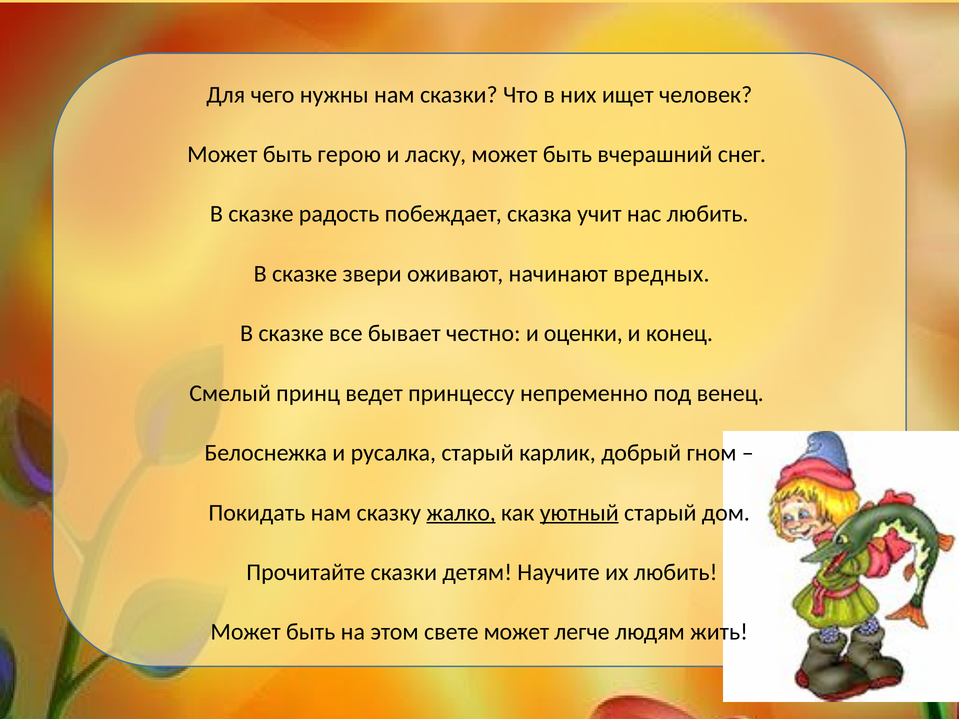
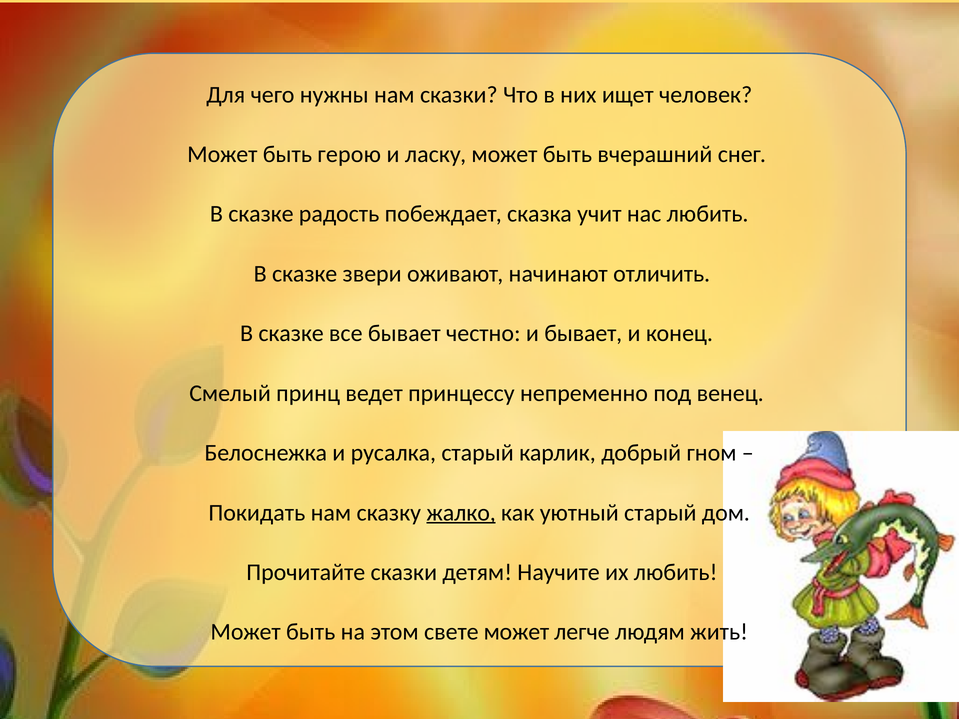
вредных: вредных -> отличить
и оценки: оценки -> бывает
уютный underline: present -> none
